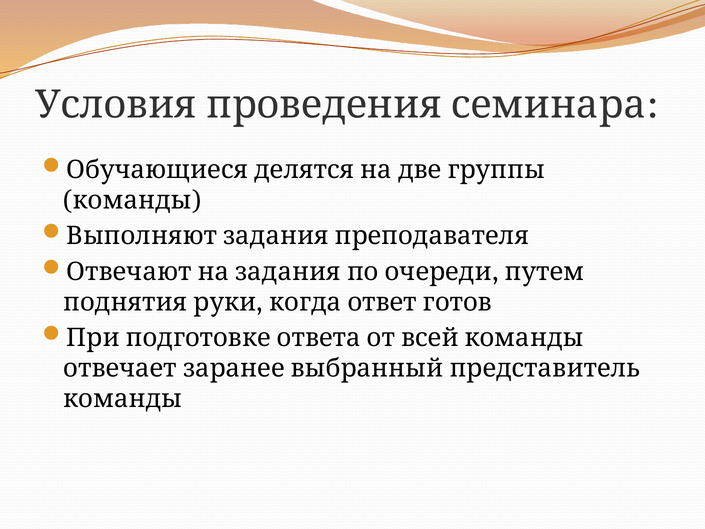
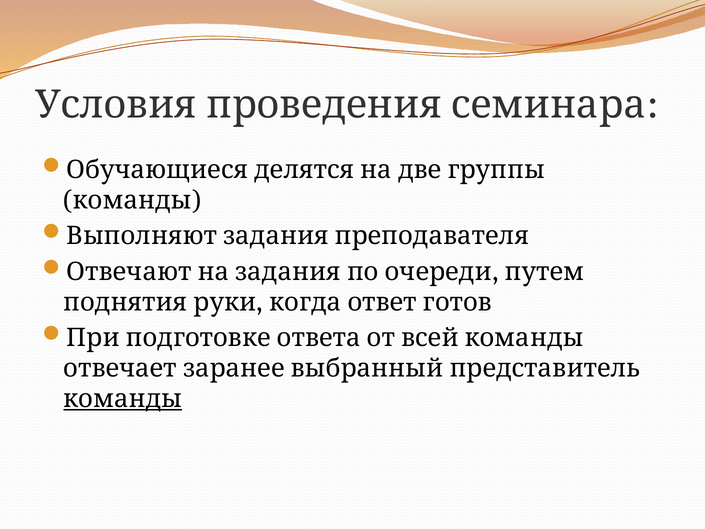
команды at (123, 399) underline: none -> present
